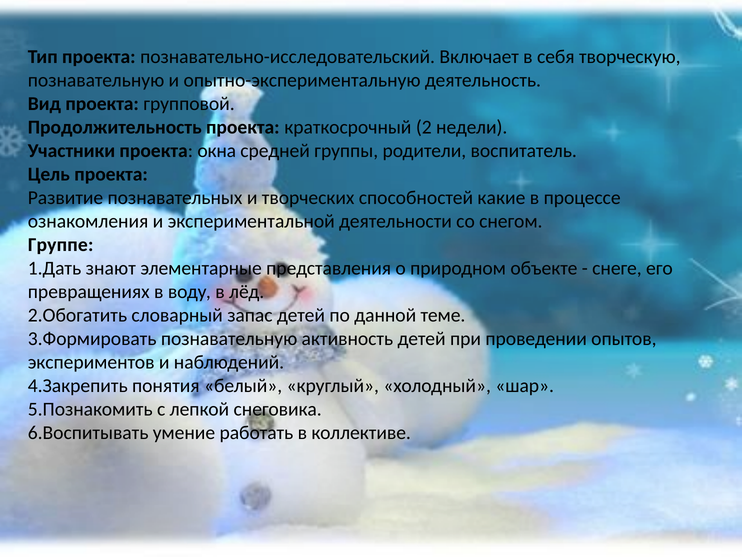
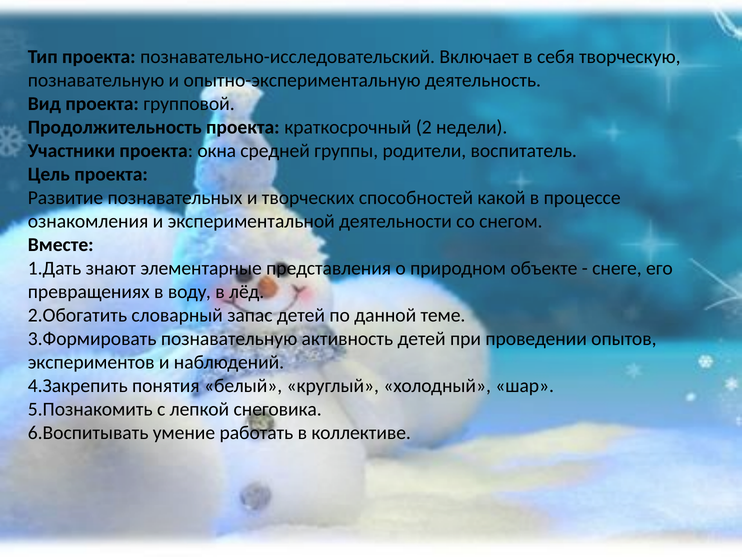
какие: какие -> какой
Группе: Группе -> Вместе
